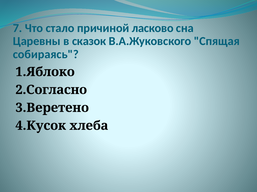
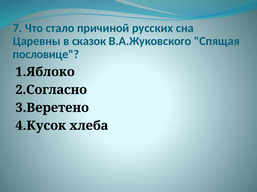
ласково: ласково -> русских
собираясь: собираясь -> пословице
